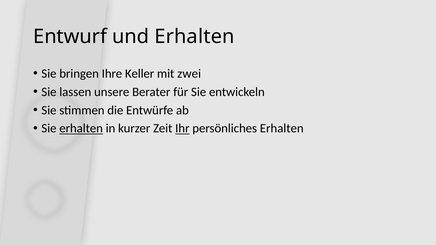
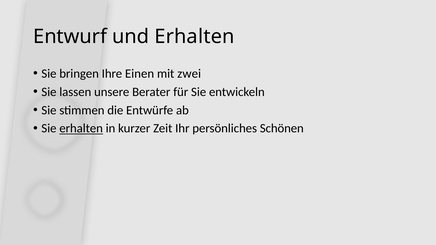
Keller: Keller -> Einen
Ihr underline: present -> none
persönliches Erhalten: Erhalten -> Schönen
